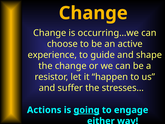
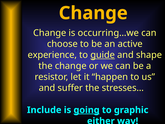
guide underline: none -> present
Actions: Actions -> Include
engage: engage -> graphic
